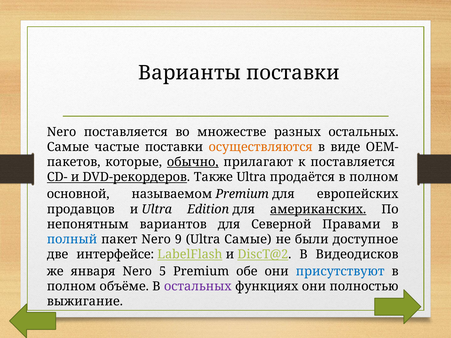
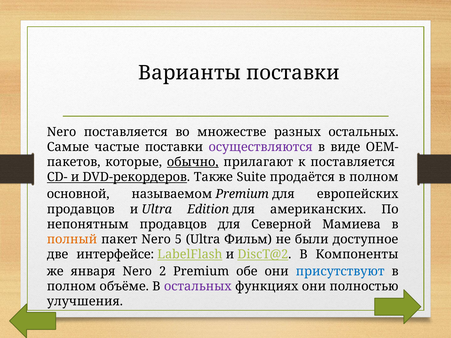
осуществляются colour: orange -> purple
Также Ultra: Ultra -> Suite
американских underline: present -> none
непонятным вариантов: вариантов -> продавцов
Правами: Правами -> Мамиева
полный colour: blue -> orange
9: 9 -> 5
Ultra Самые: Самые -> Фильм
Видеодисков: Видеодисков -> Компоненты
5: 5 -> 2
выжигание: выжигание -> улучшения
